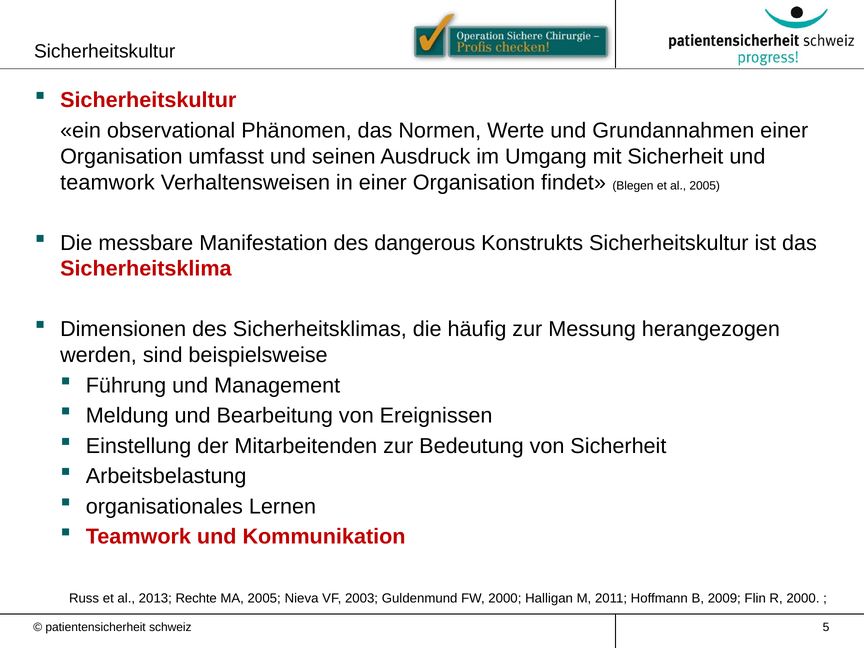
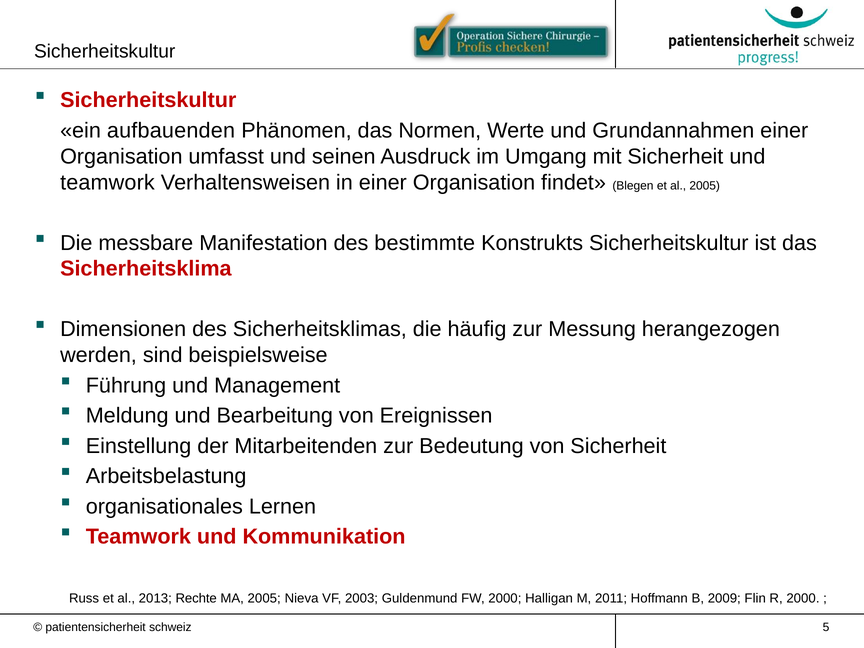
observational: observational -> aufbauenden
dangerous: dangerous -> bestimmte
